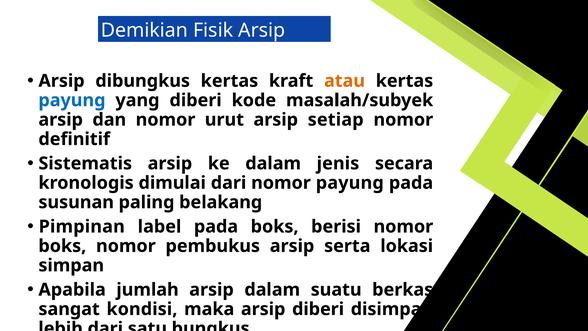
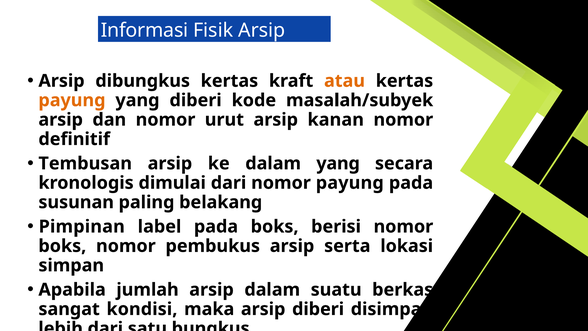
Demikian: Demikian -> Informasi
payung at (72, 100) colour: blue -> orange
setiap: setiap -> kanan
Sistematis: Sistematis -> Tembusan
dalam jenis: jenis -> yang
